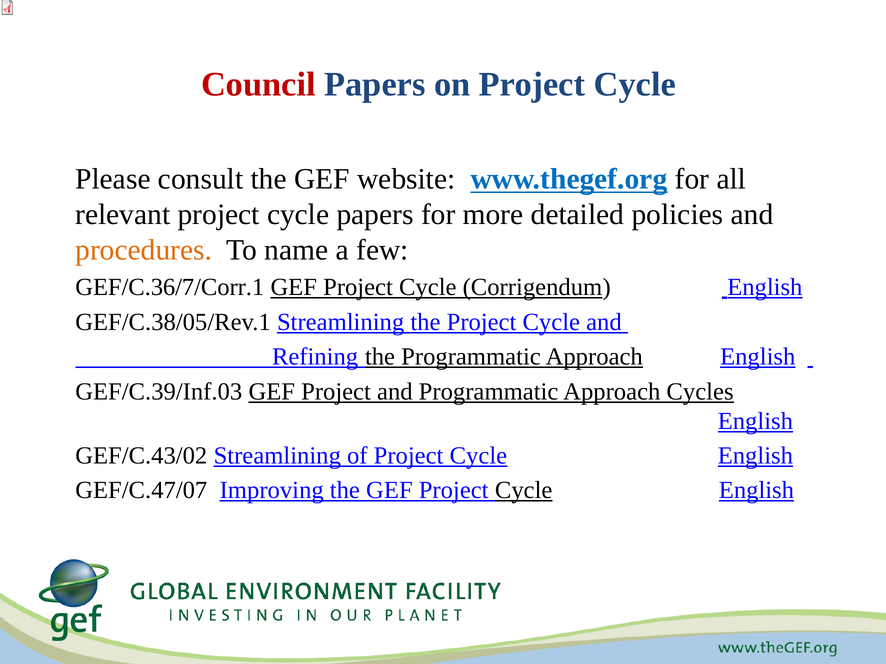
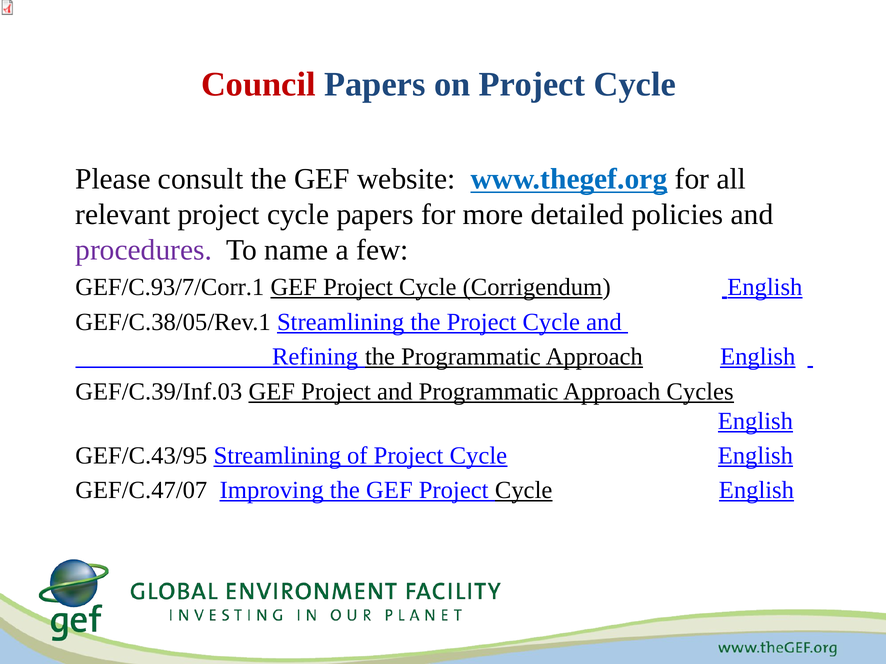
procedures colour: orange -> purple
GEF/C.36/7/Corr.1: GEF/C.36/7/Corr.1 -> GEF/C.93/7/Corr.1
GEF/C.43/02: GEF/C.43/02 -> GEF/C.43/95
